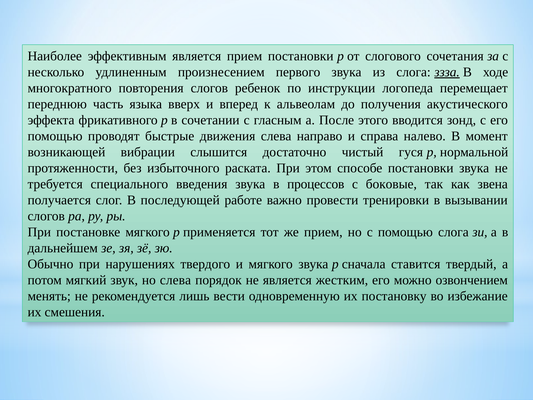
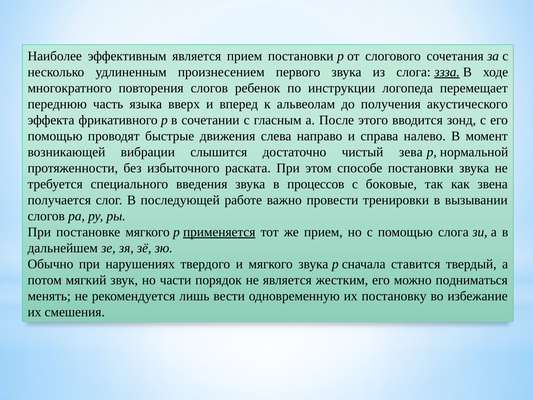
гуся: гуся -> зева
применяется underline: none -> present
но слева: слева -> части
озвончением: озвончением -> подниматься
